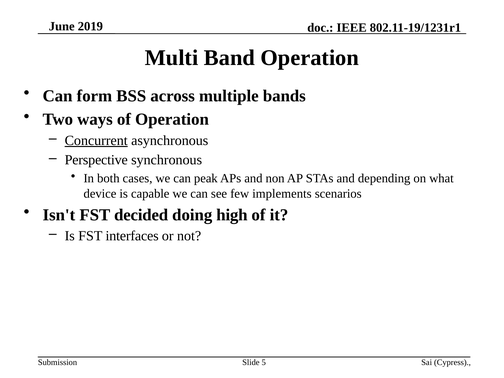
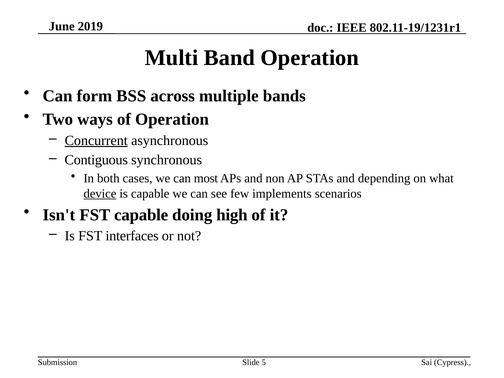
Perspective: Perspective -> Contiguous
peak: peak -> most
device underline: none -> present
FST decided: decided -> capable
